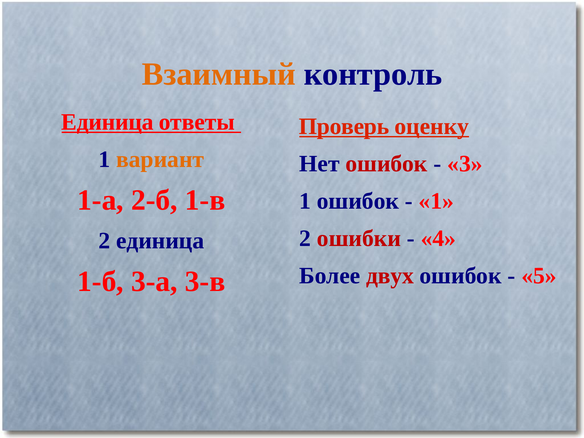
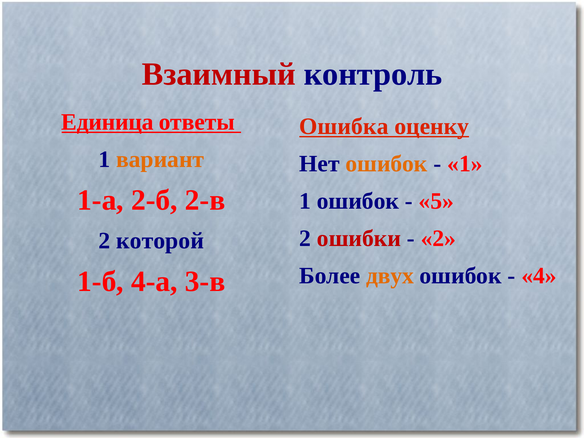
Взаимный colour: orange -> red
Проверь: Проверь -> Ошибка
ошибок at (386, 164) colour: red -> orange
3 at (465, 164): 3 -> 1
1-в: 1-в -> 2-в
1 at (436, 201): 1 -> 5
4 at (438, 238): 4 -> 2
2 единица: единица -> которой
двух colour: red -> orange
5: 5 -> 4
3-а: 3-а -> 4-а
